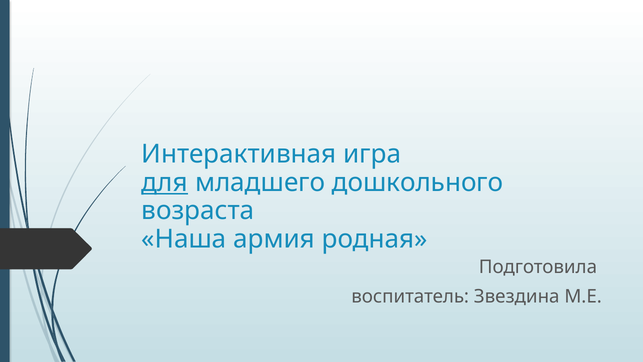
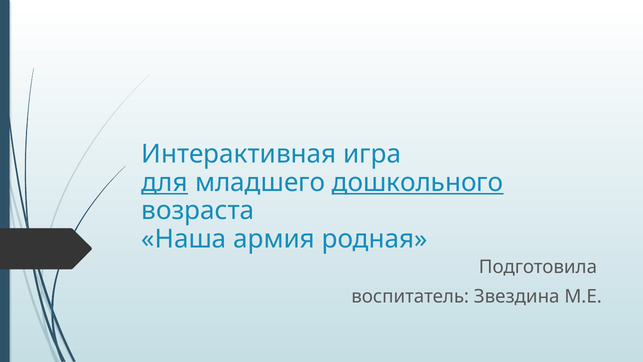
дошкольного underline: none -> present
